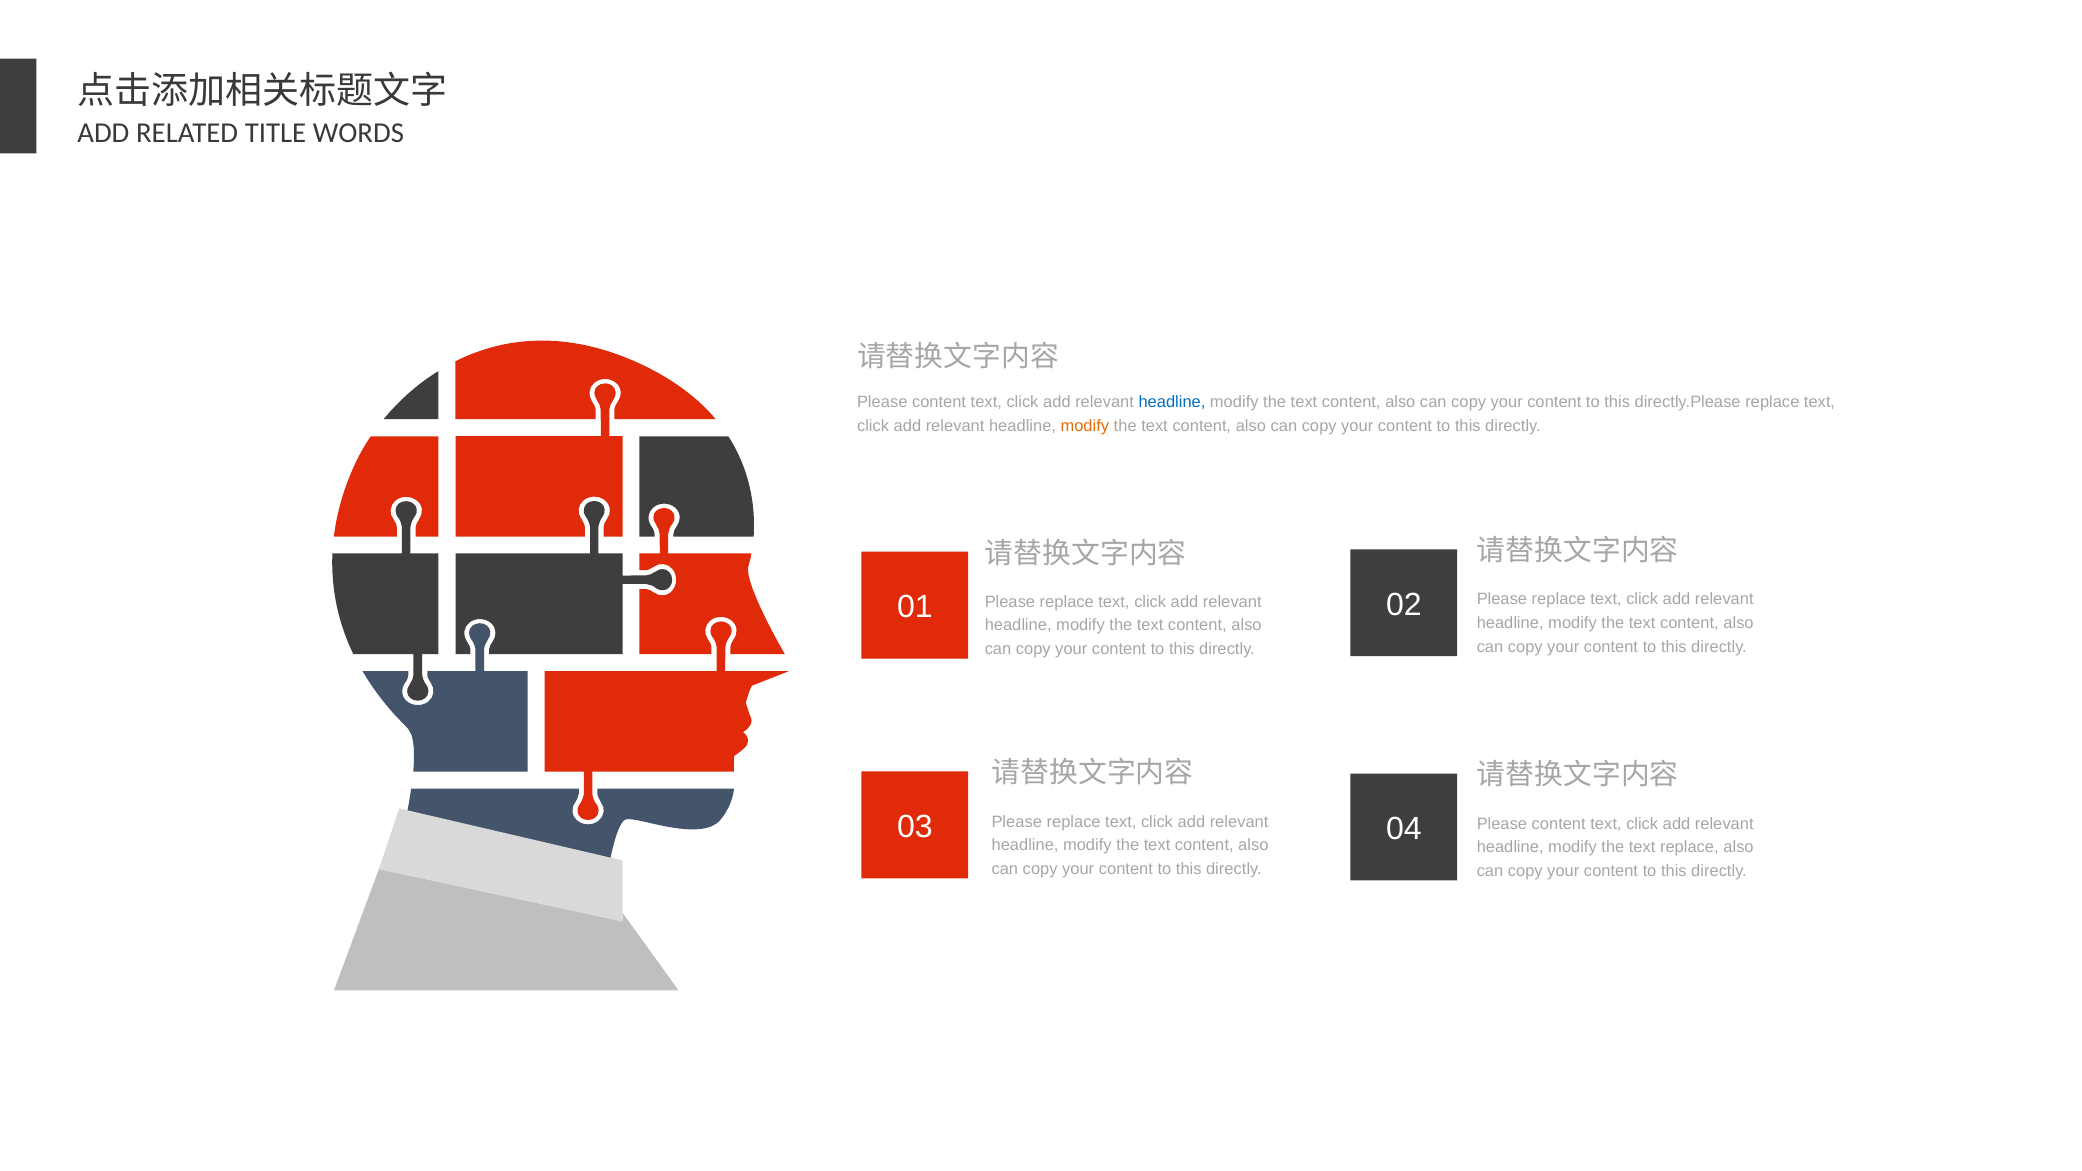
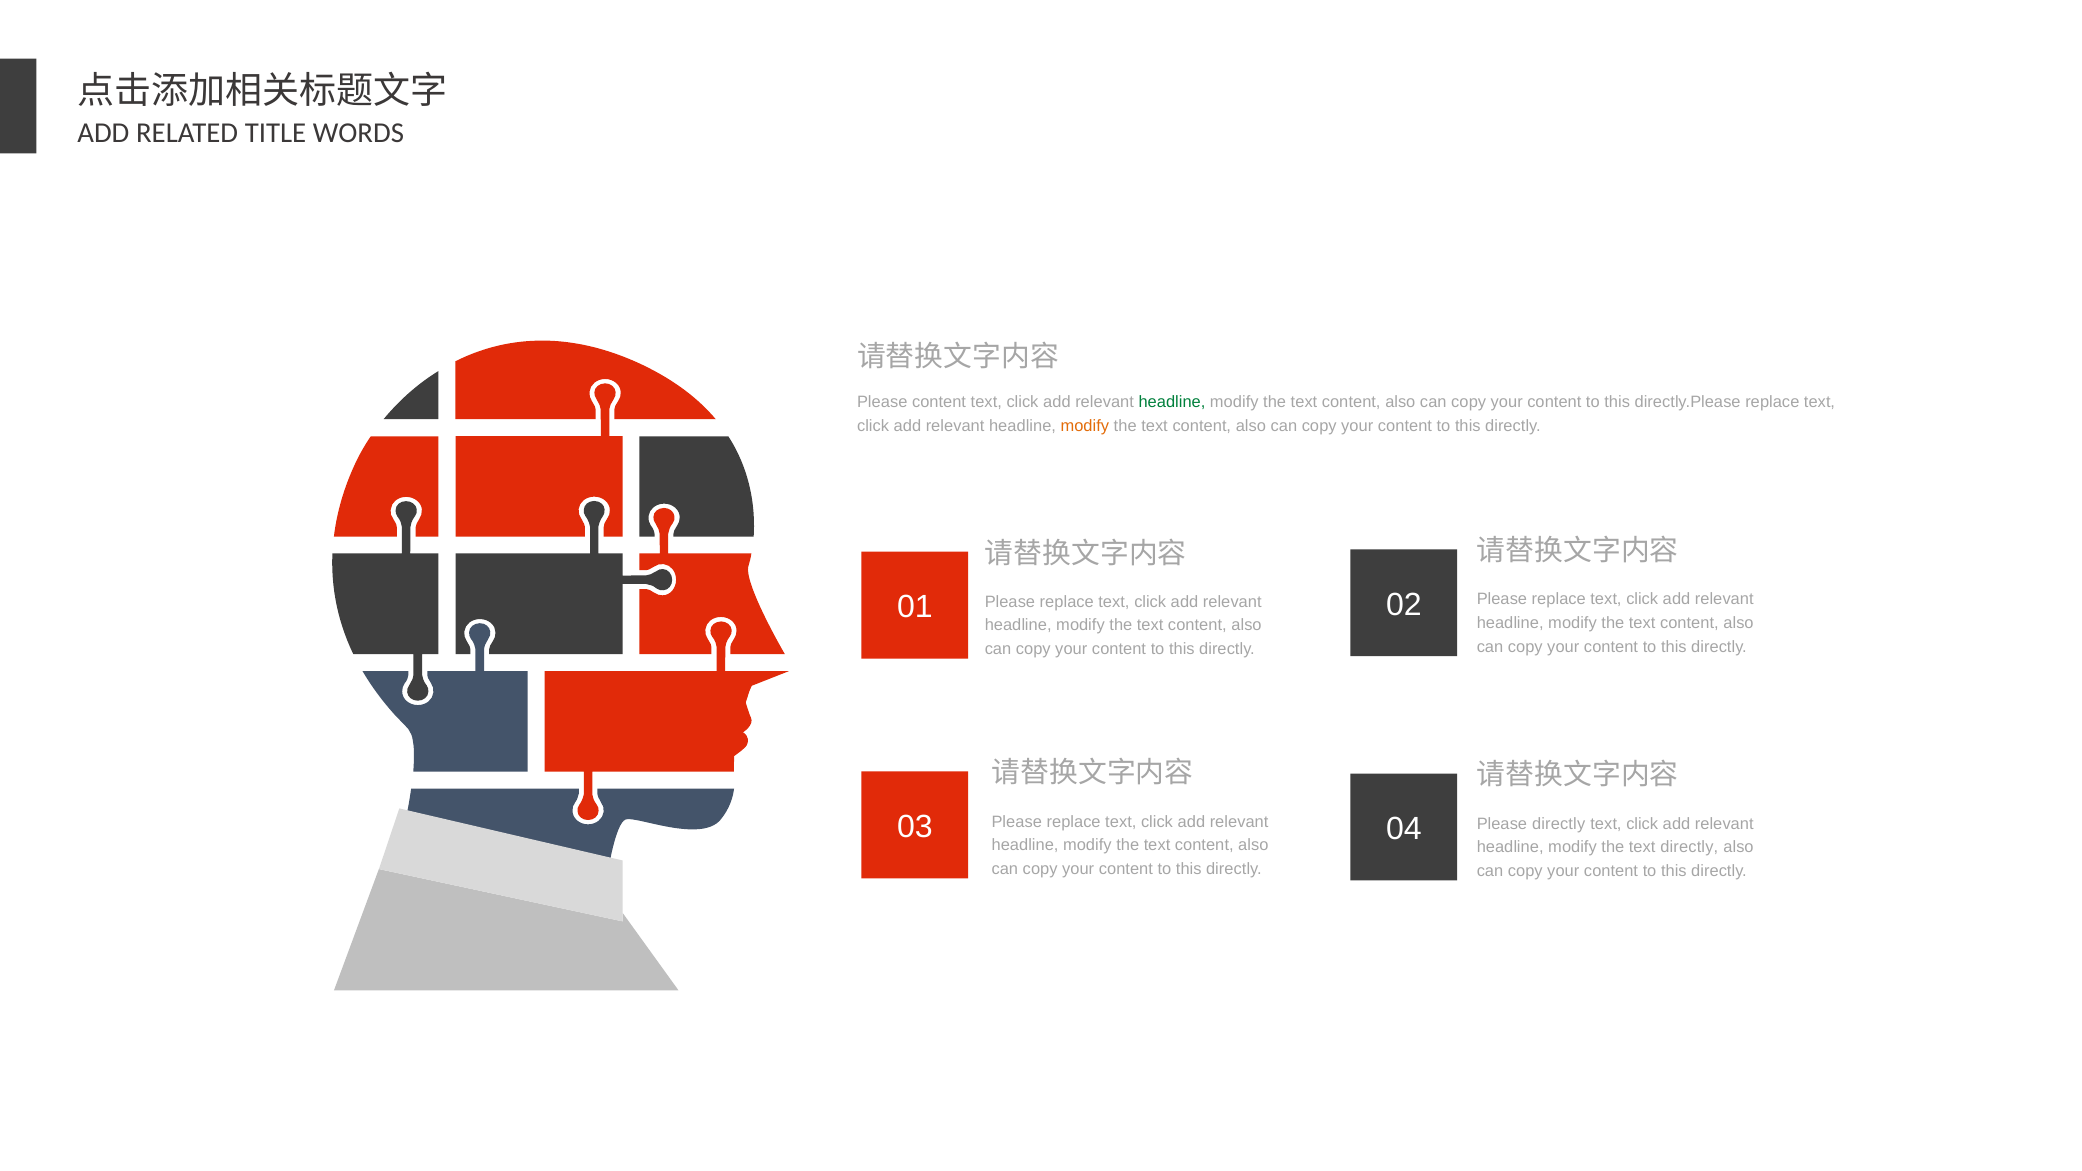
headline at (1172, 402) colour: blue -> green
content at (1559, 824): content -> directly
text replace: replace -> directly
